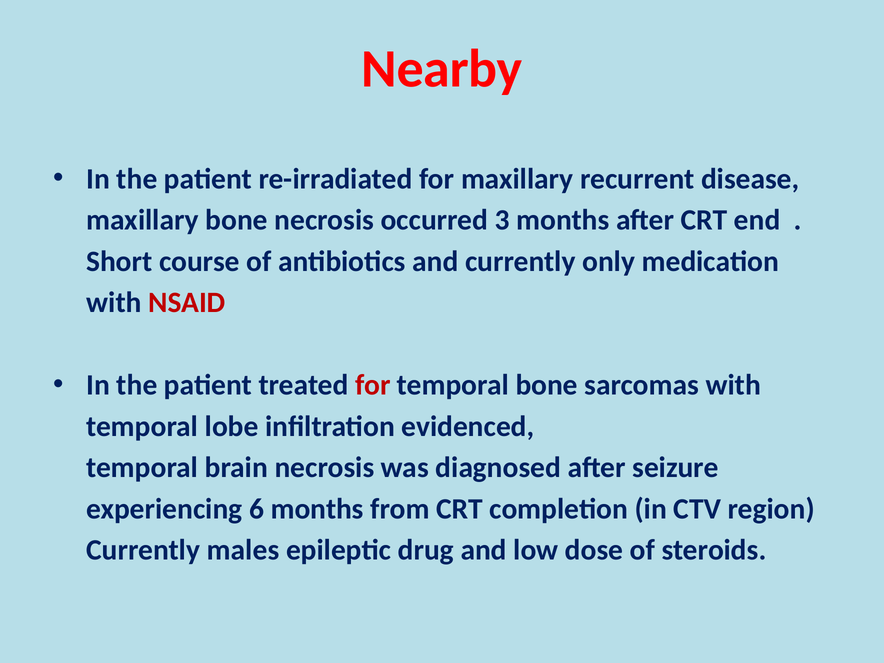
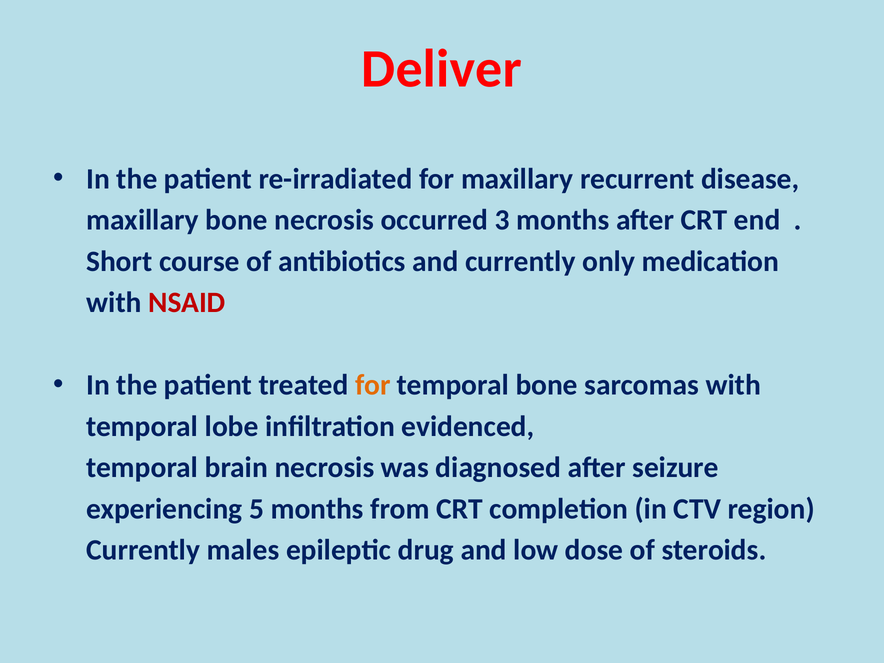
Nearby: Nearby -> Deliver
for at (373, 385) colour: red -> orange
6: 6 -> 5
